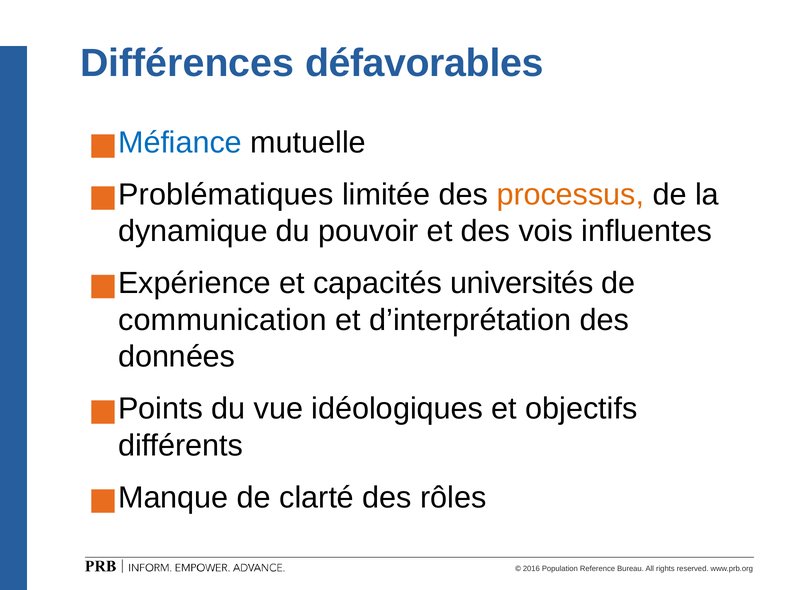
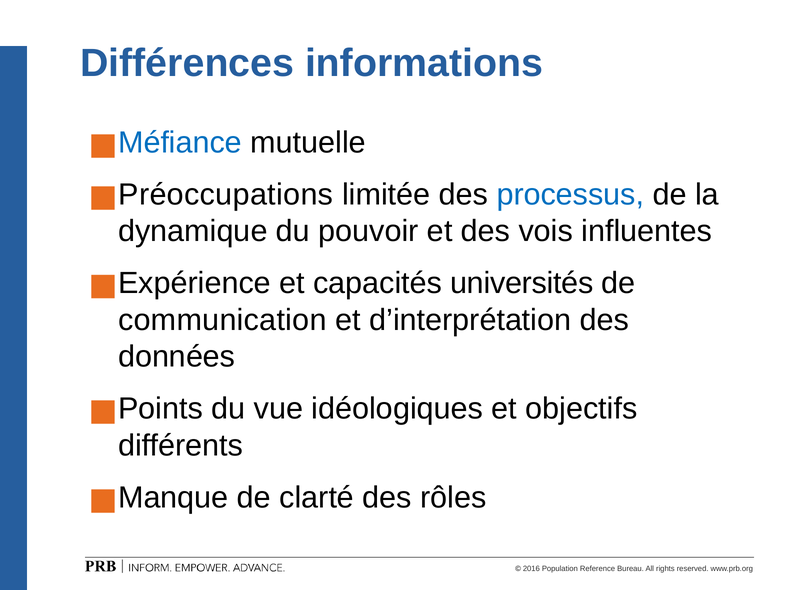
défavorables: défavorables -> informations
Problématiques: Problématiques -> Préoccupations
processus colour: orange -> blue
